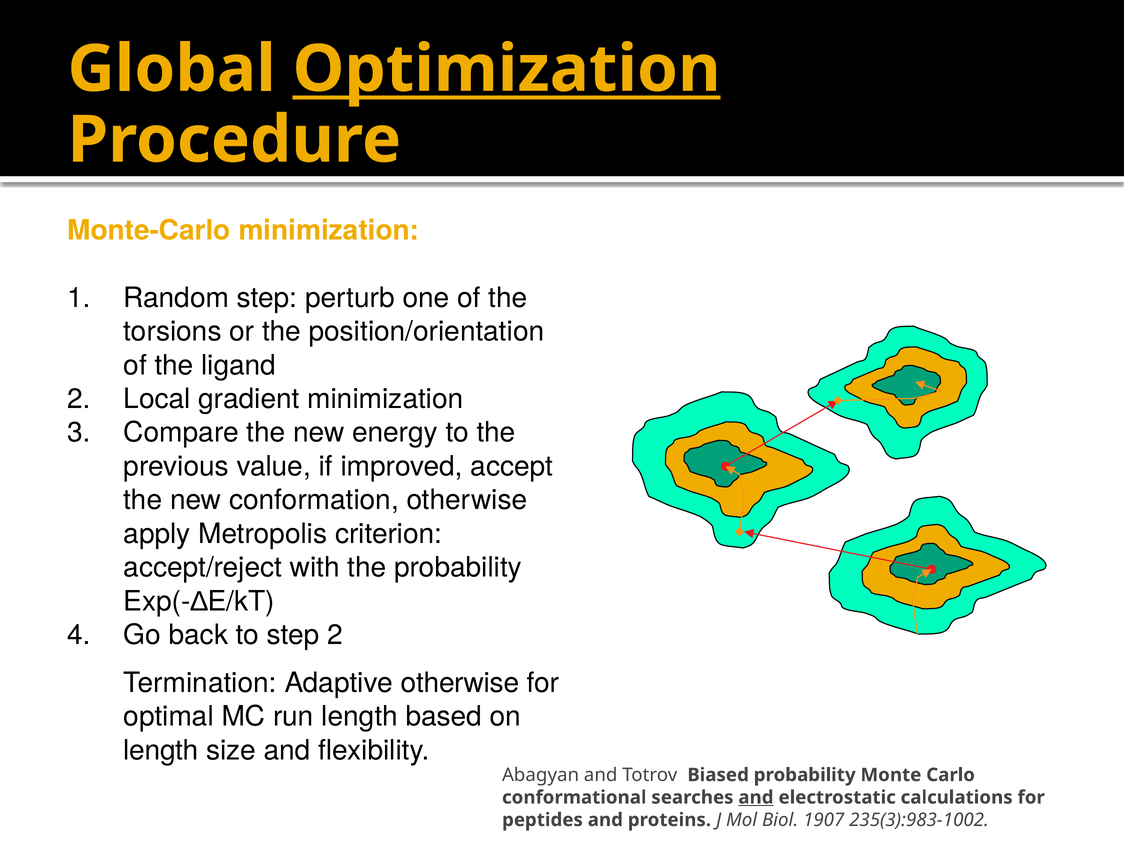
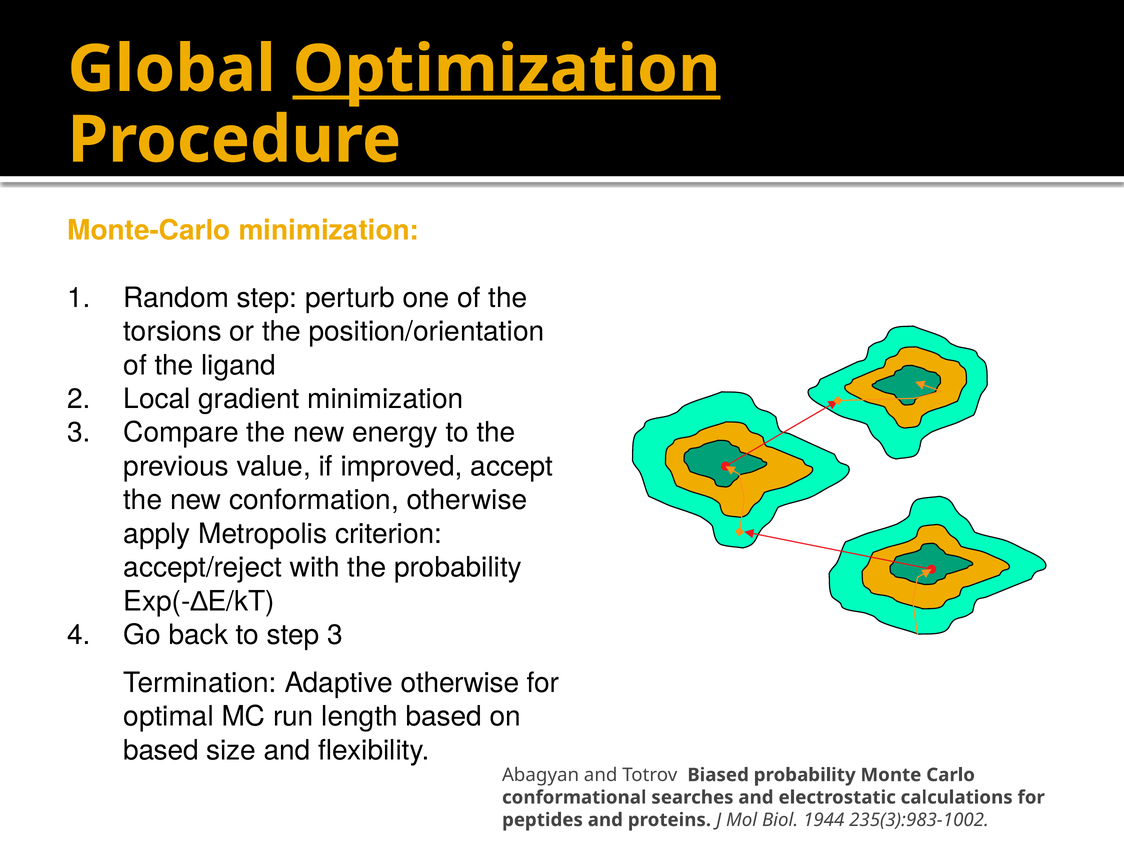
step 2: 2 -> 3
length at (161, 750): length -> based
and at (756, 797) underline: present -> none
1907: 1907 -> 1944
